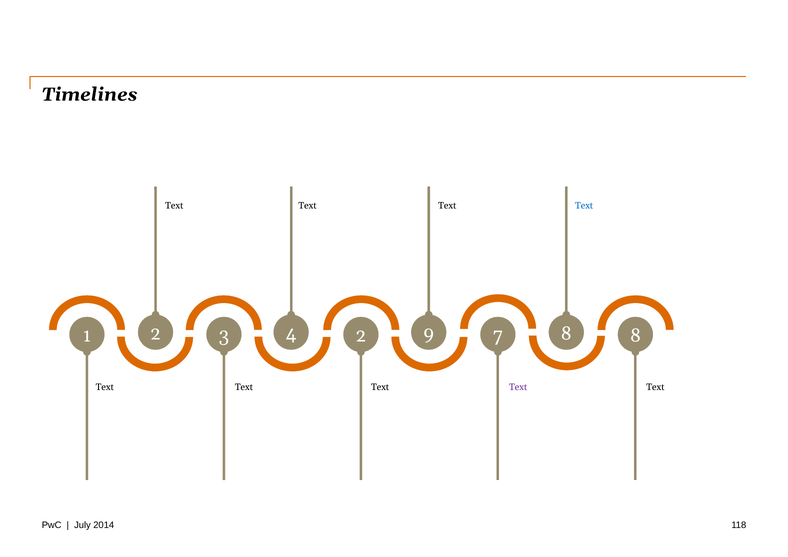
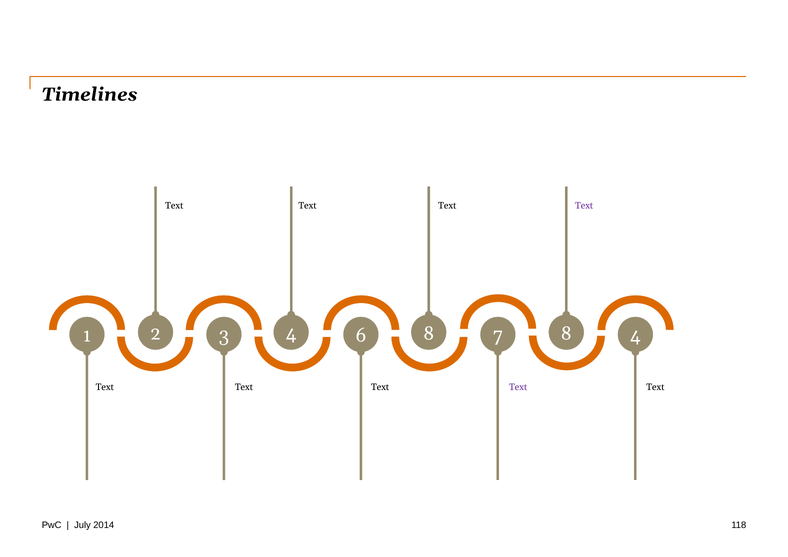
Text at (584, 206) colour: blue -> purple
4 9: 9 -> 8
3 2: 2 -> 6
7 8: 8 -> 4
